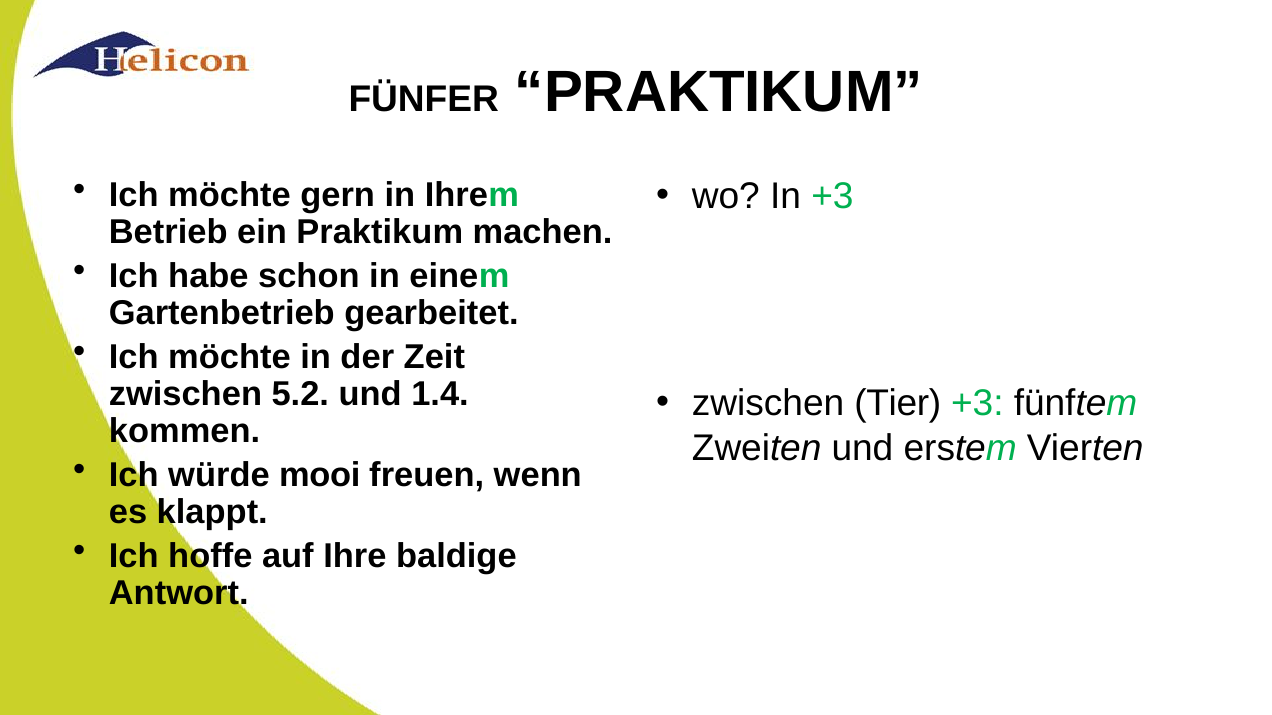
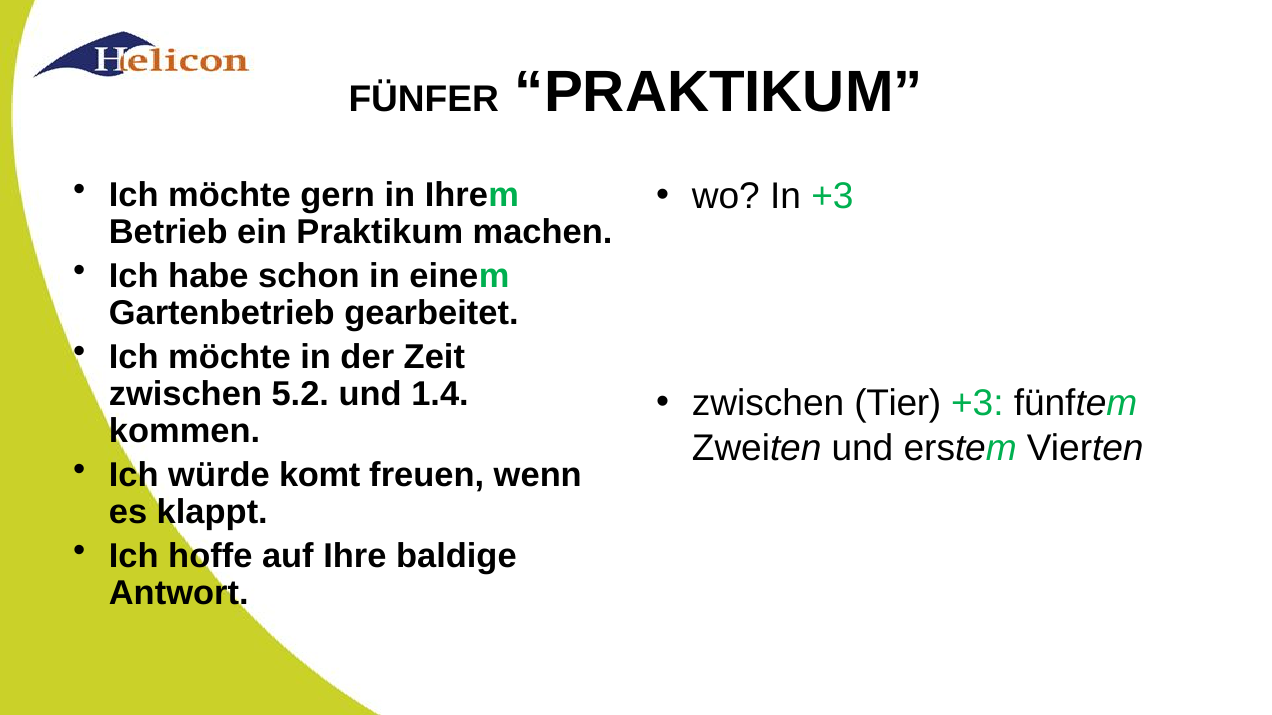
mooi: mooi -> komt
